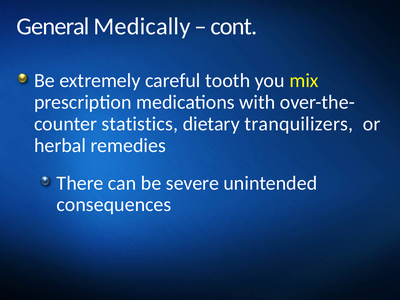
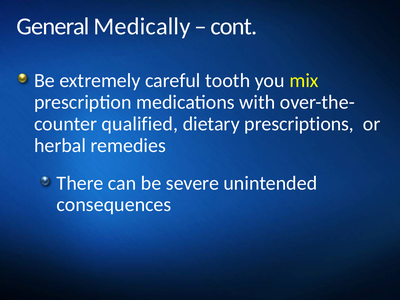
statistics: statistics -> qualified
tranquilizers: tranquilizers -> prescriptions
